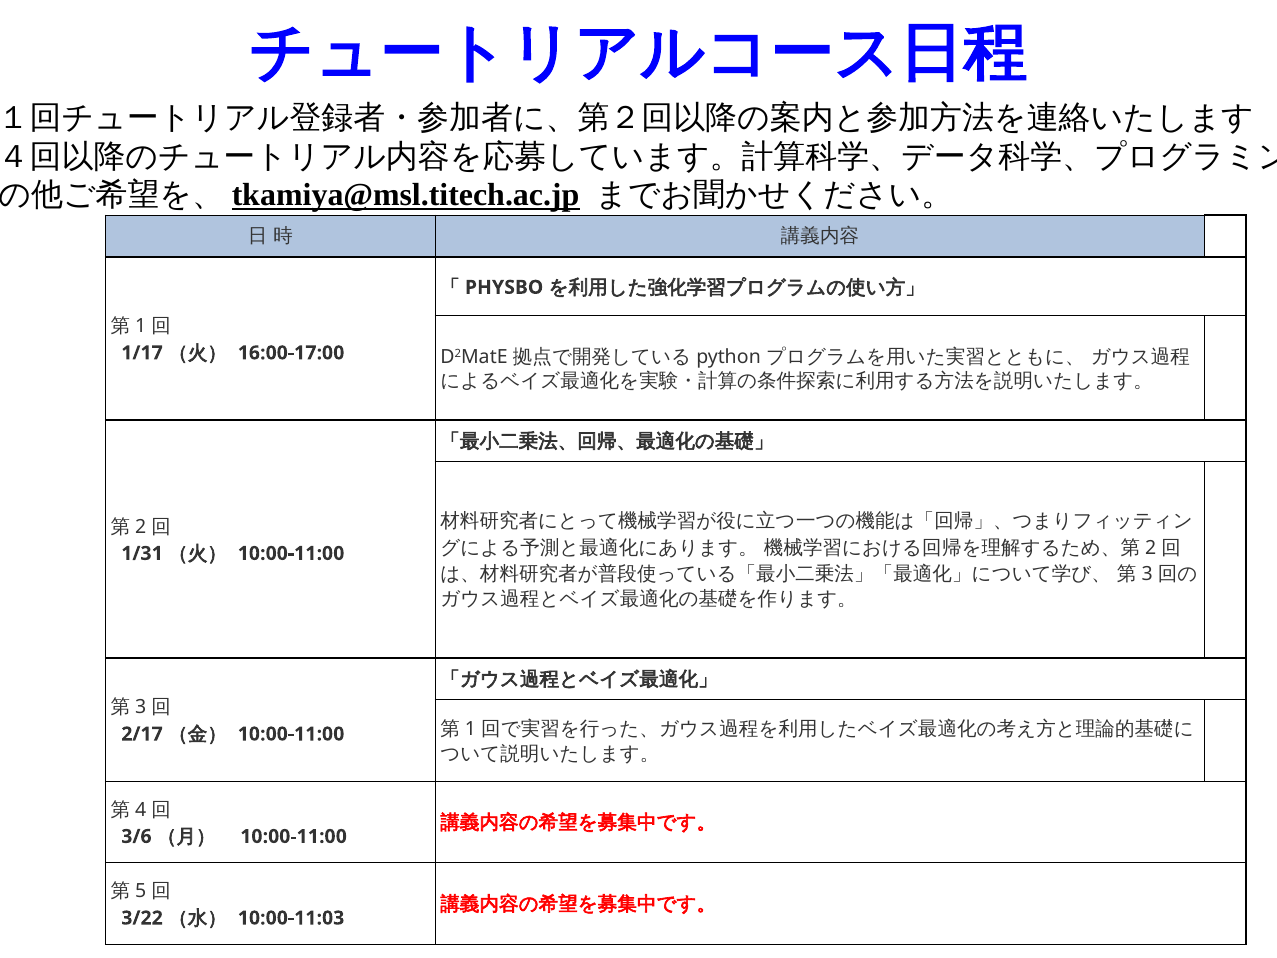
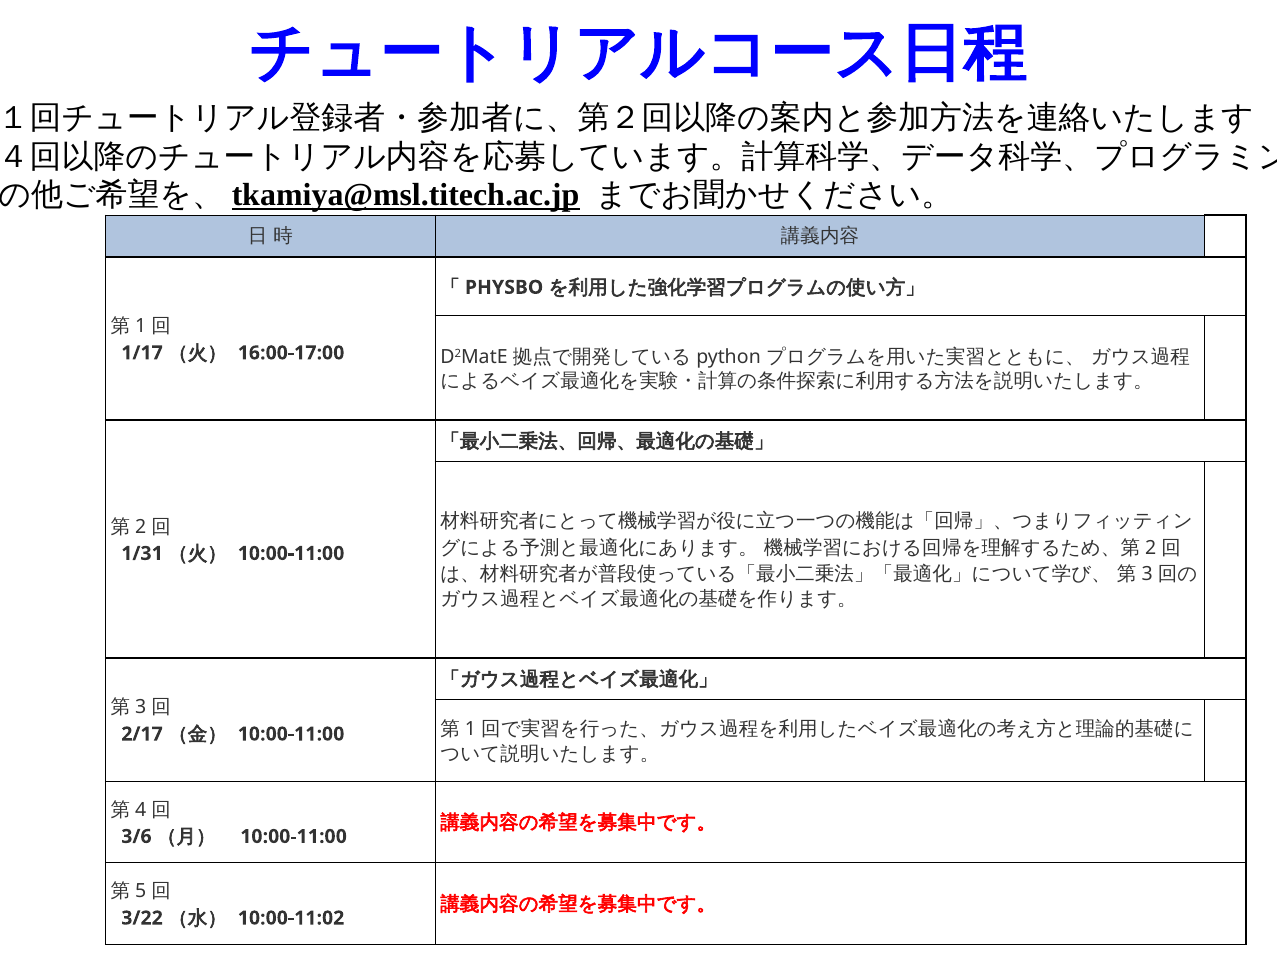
10:00-11:03: 10:00-11:03 -> 10:00-11:02
